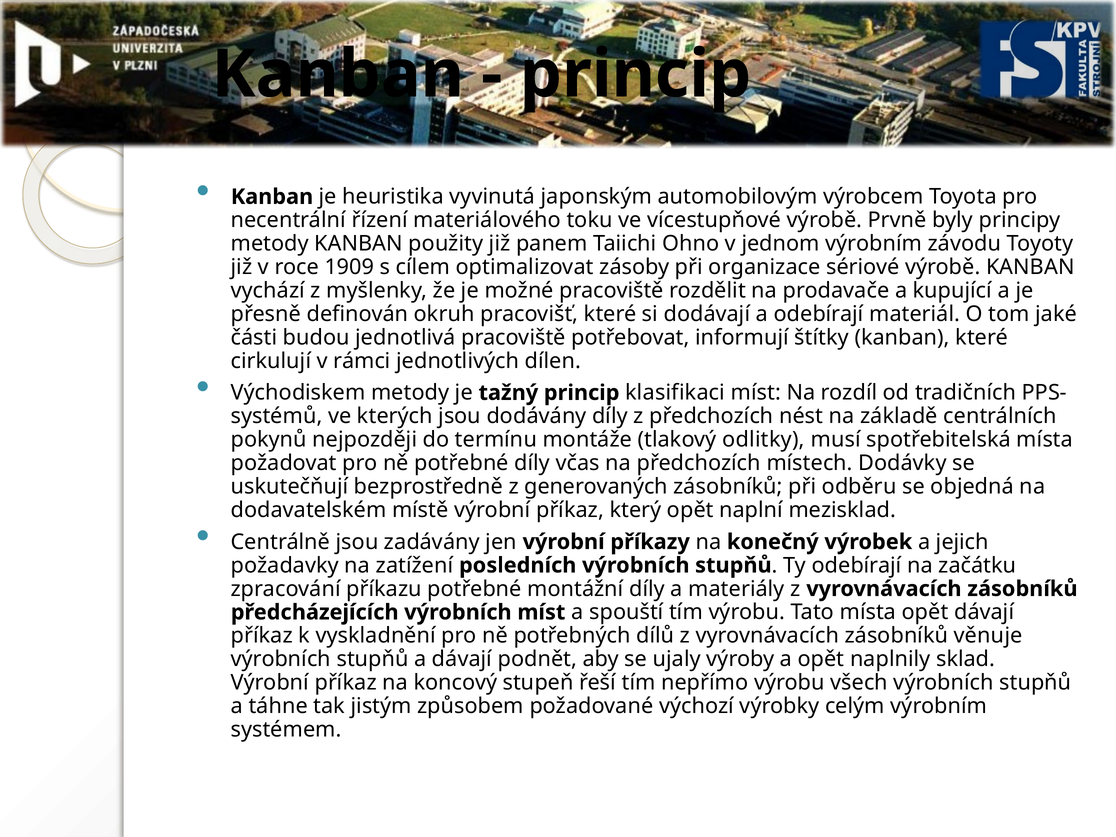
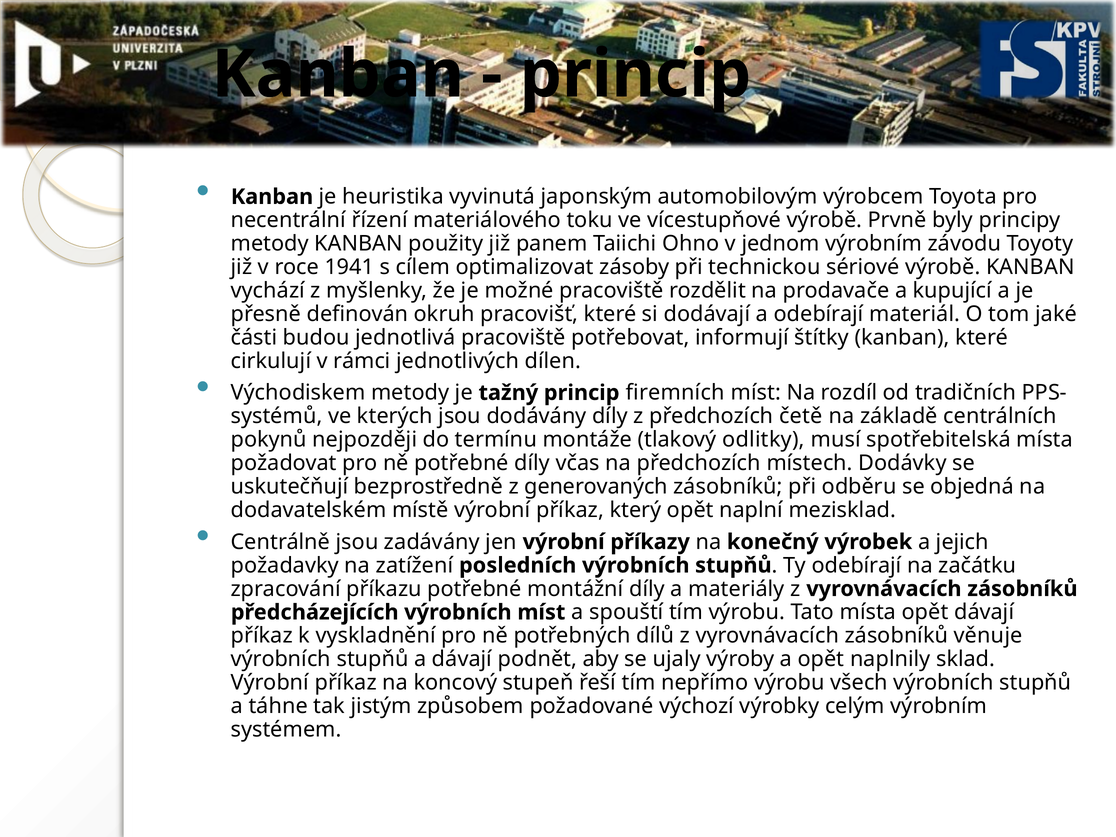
1909: 1909 -> 1941
organizace: organizace -> technickou
klasifikaci: klasifikaci -> firemních
nést: nést -> četě
